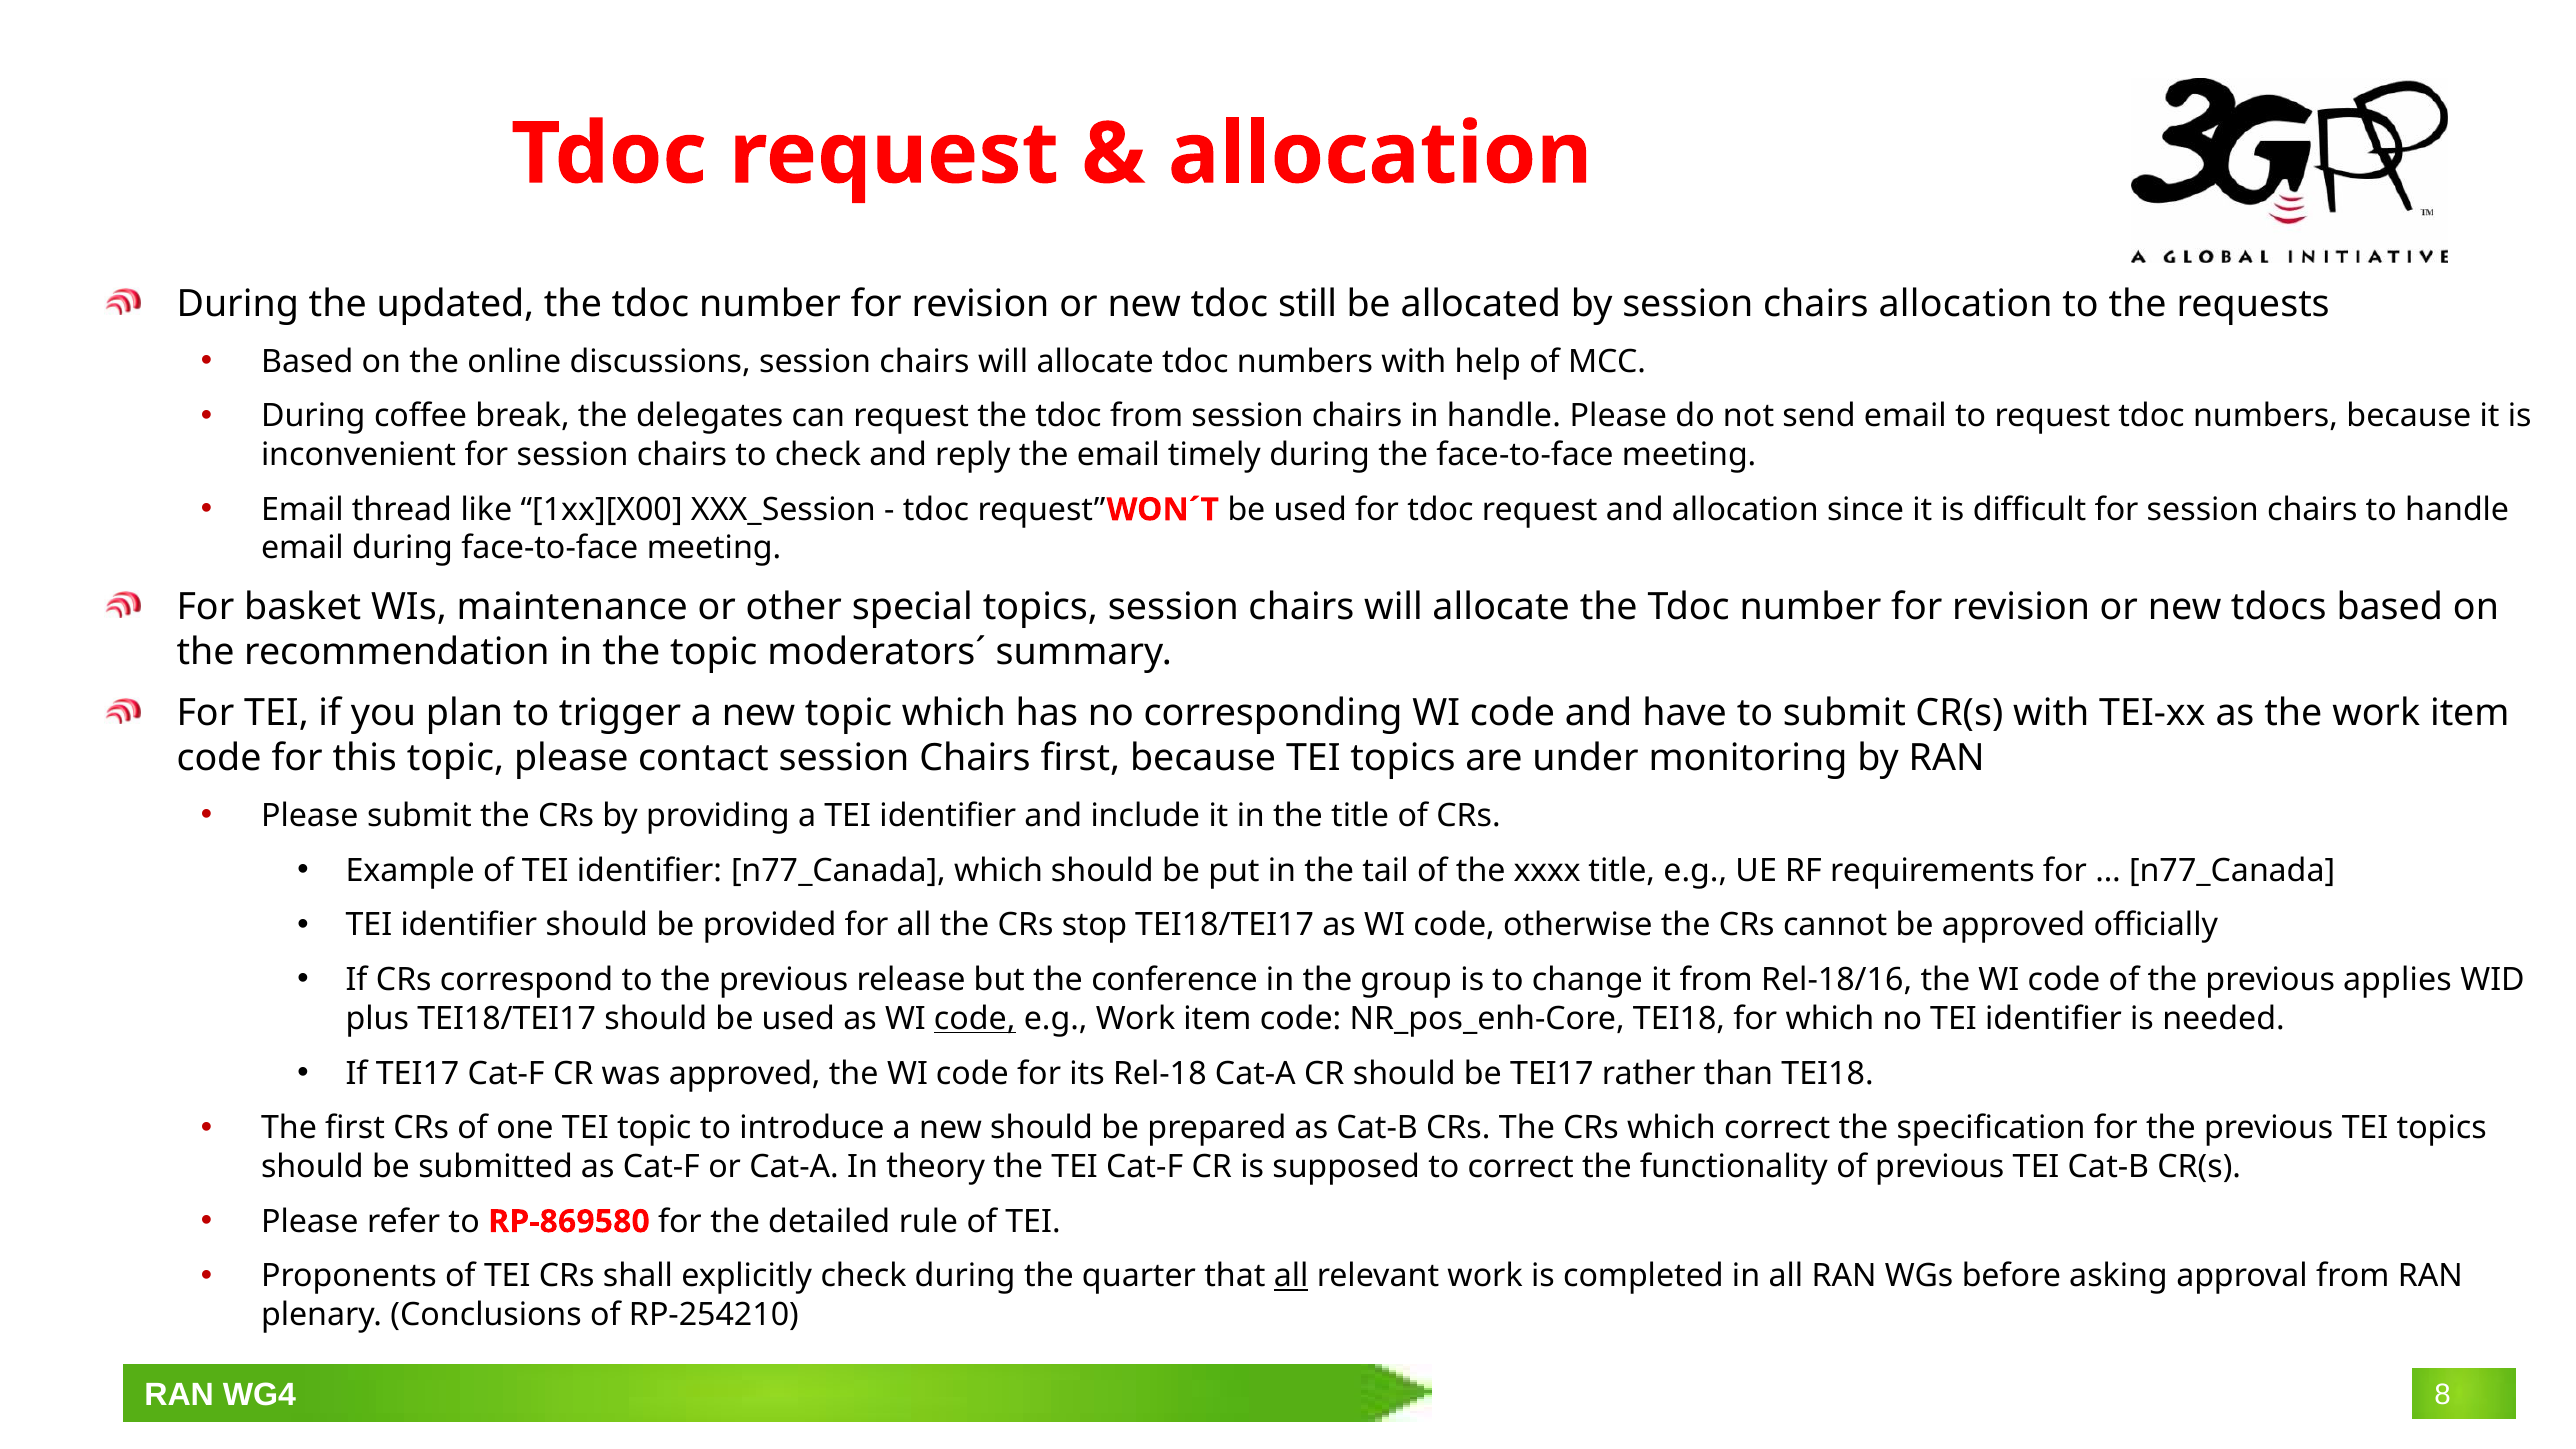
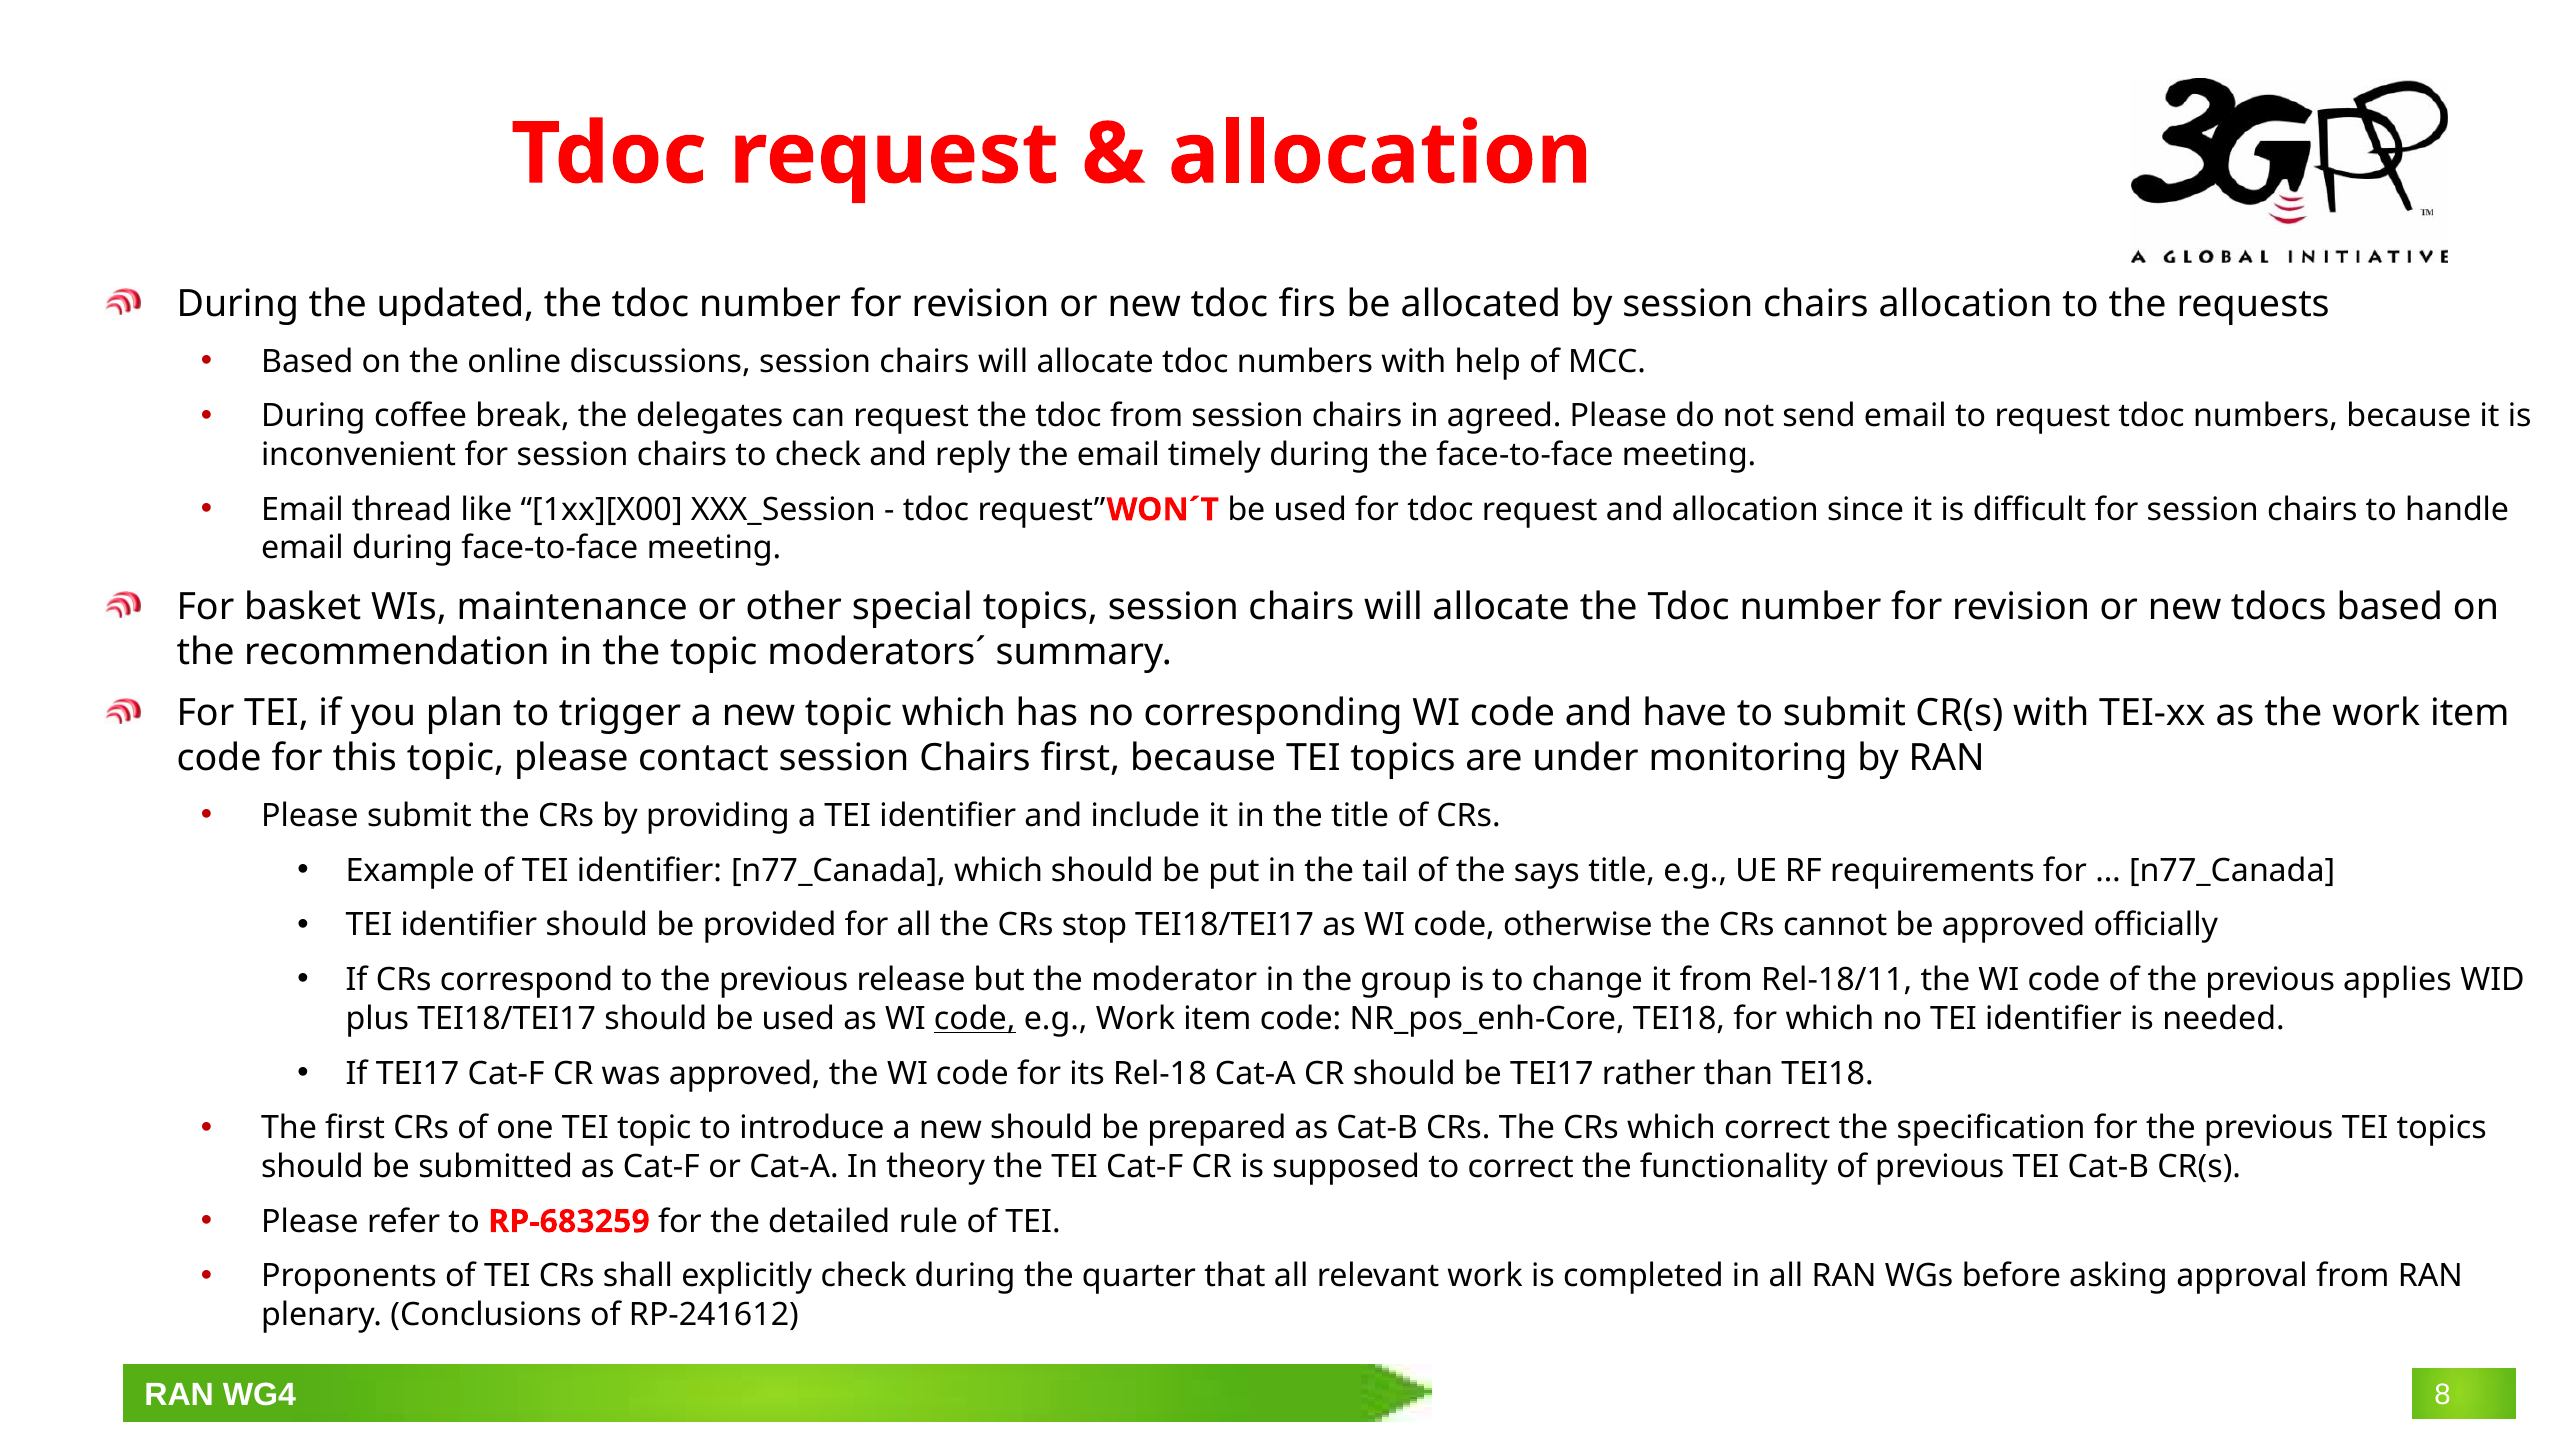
still: still -> firs
in handle: handle -> agreed
xxxx: xxxx -> says
conference: conference -> moderator
Rel-18/16: Rel-18/16 -> Rel-18/11
RP-869580: RP-869580 -> RP-683259
all at (1291, 1276) underline: present -> none
RP-254210: RP-254210 -> RP-241612
